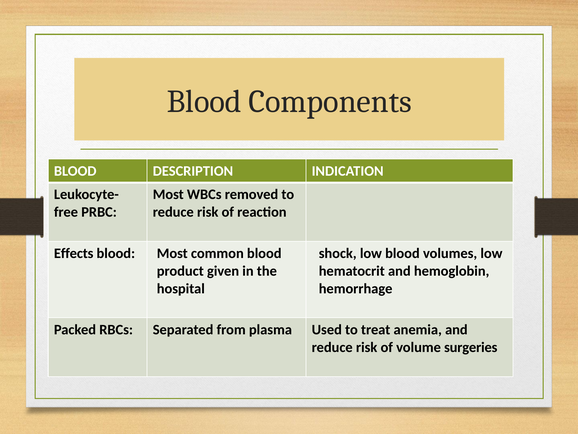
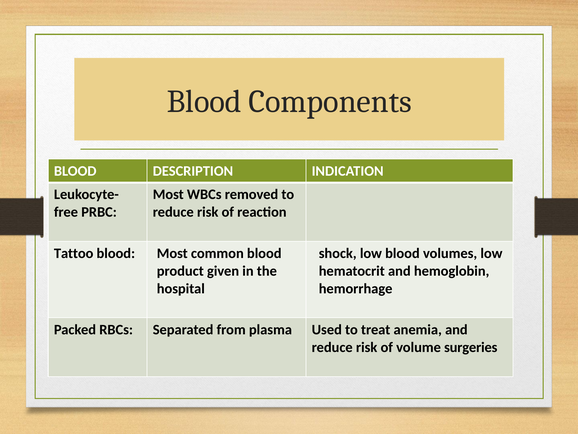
Effects: Effects -> Tattoo
